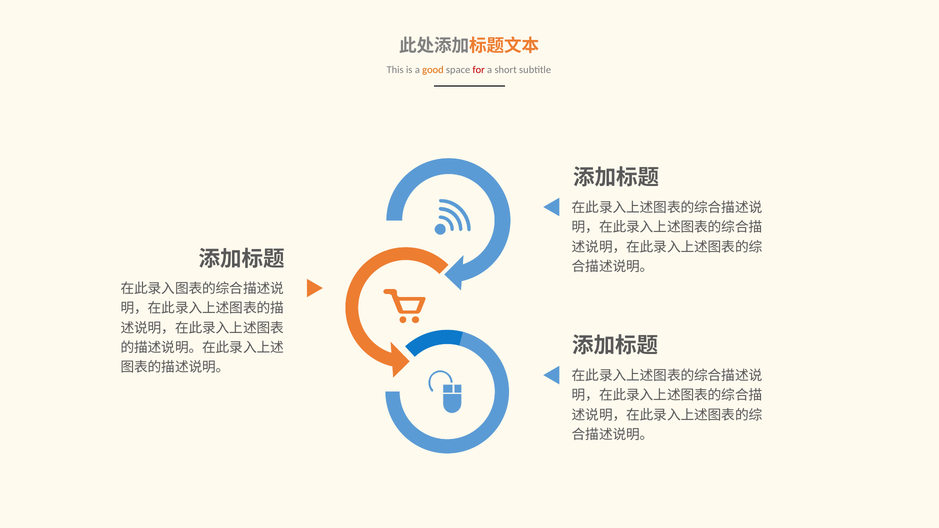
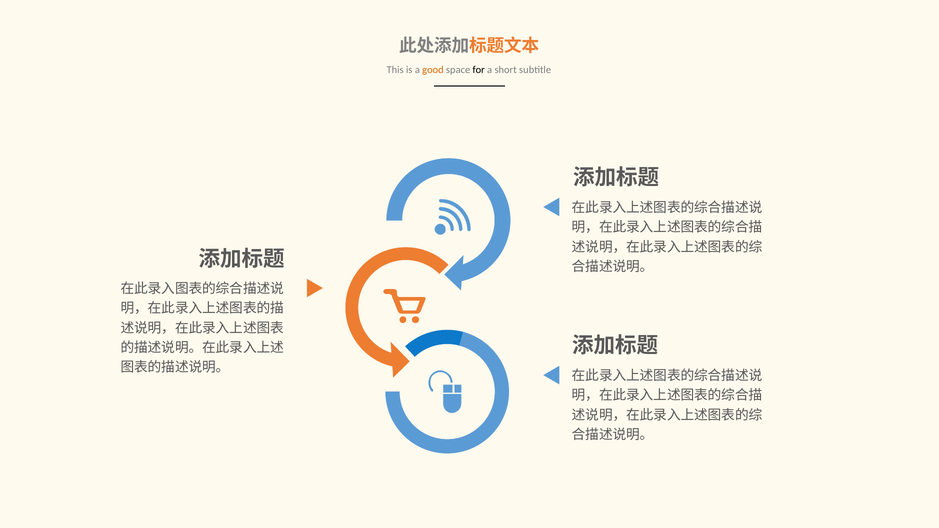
for colour: red -> black
